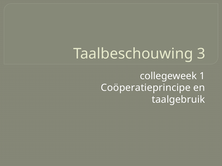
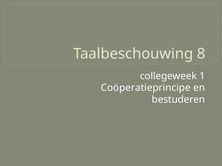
3: 3 -> 8
taalgebruik: taalgebruik -> bestuderen
